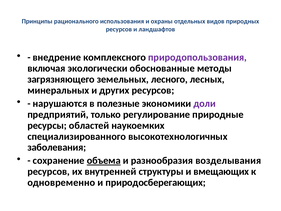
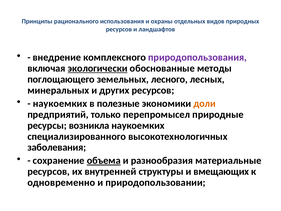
экологически underline: none -> present
загрязняющего: загрязняющего -> поглощающего
нарушаются at (60, 103): нарушаются -> наукоемких
доли colour: purple -> orange
регулирование: регулирование -> перепромысел
облaстей: облaстей -> возникла
возделывания: возделывания -> материальные
природосберегающих: природосберегающих -> природопользовании
